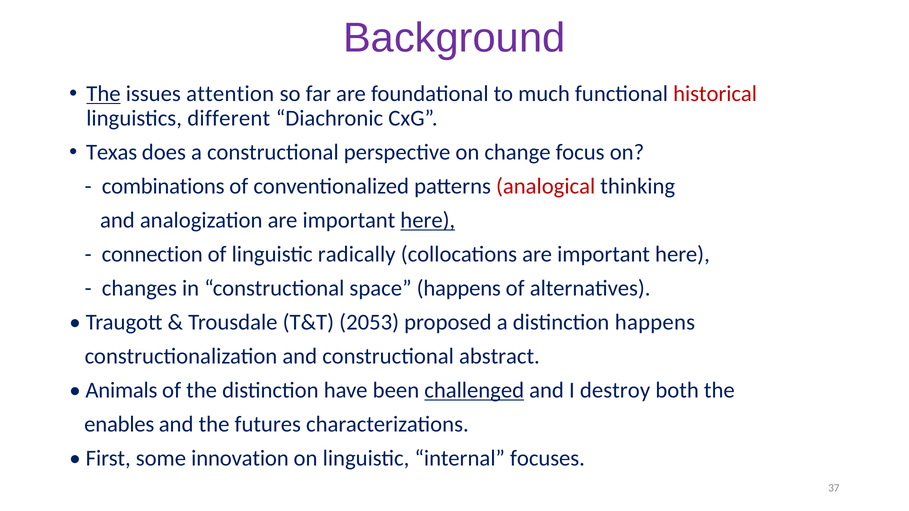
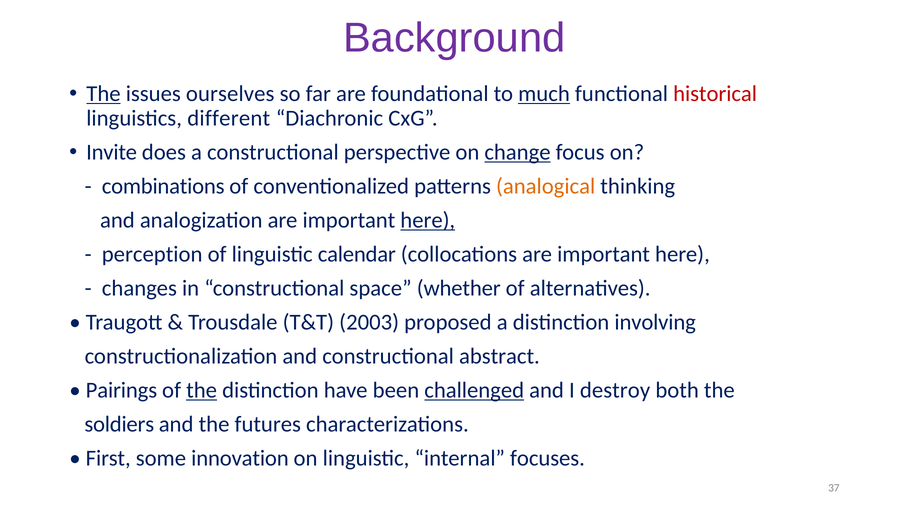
attention: attention -> ourselves
much underline: none -> present
Texas: Texas -> Invite
change underline: none -> present
analogical colour: red -> orange
connection: connection -> perception
radically: radically -> calendar
space happens: happens -> whether
2053: 2053 -> 2003
distinction happens: happens -> involving
Animals: Animals -> Pairings
the at (202, 390) underline: none -> present
enables: enables -> soldiers
